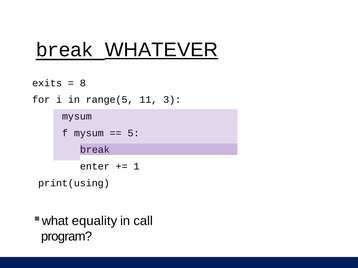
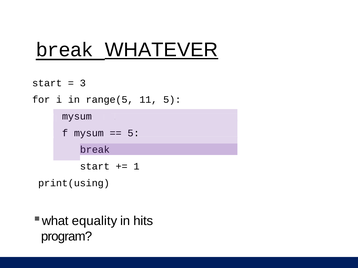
exits at (47, 83): exits -> start
8: 8 -> 3
11 3: 3 -> 5
enter at (95, 167): enter -> start
call: call -> hits
